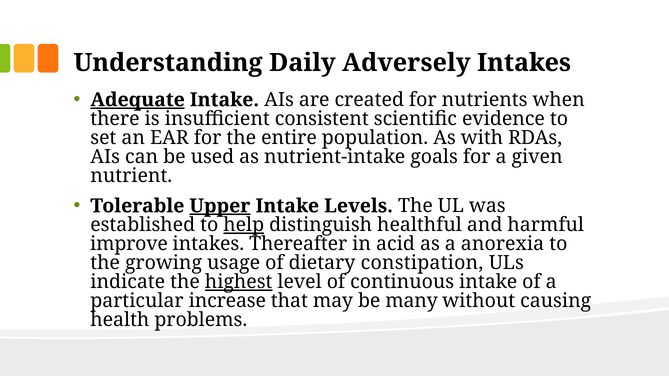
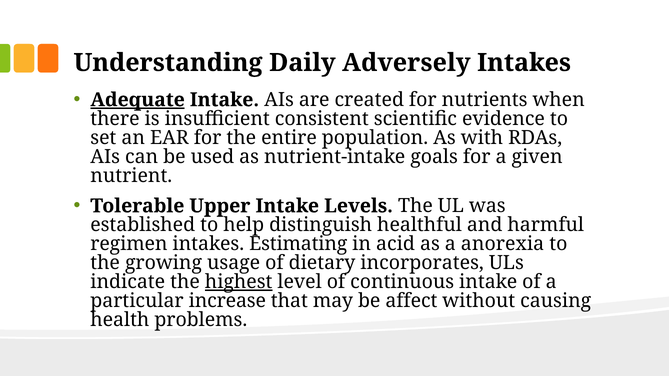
Upper underline: present -> none
help underline: present -> none
improve: improve -> regimen
Thereafter: Thereafter -> Estimating
constipation: constipation -> incorporates
many: many -> affect
